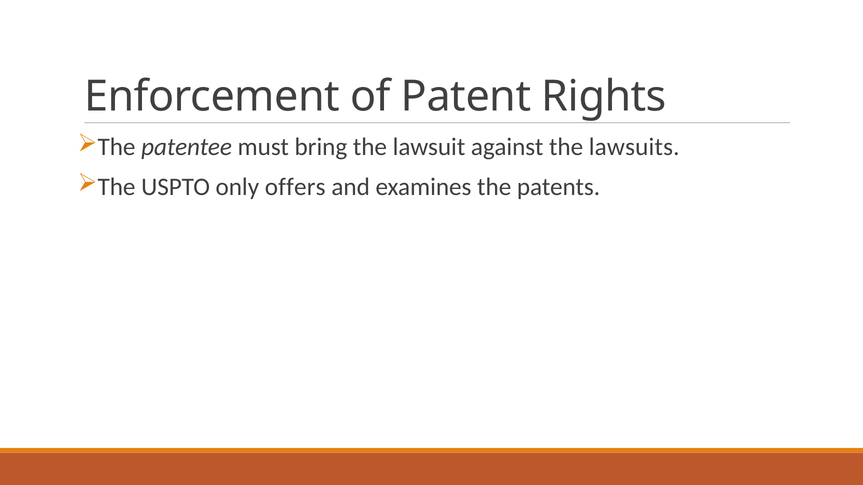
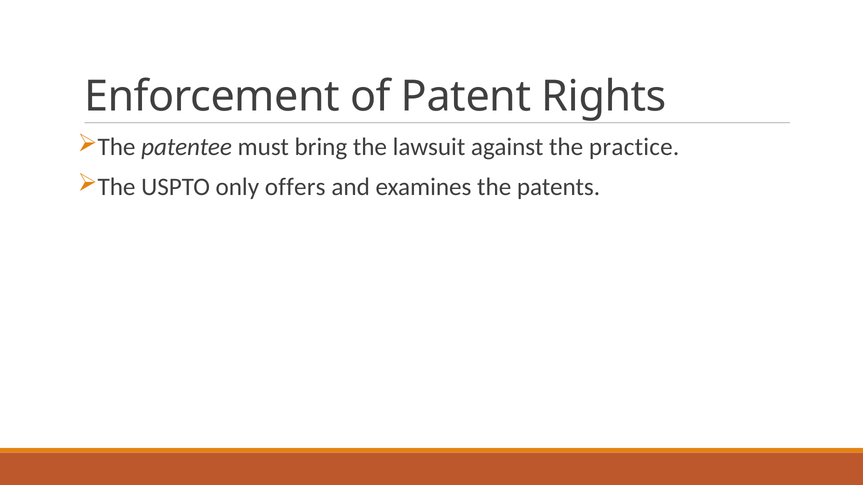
lawsuits: lawsuits -> practice
